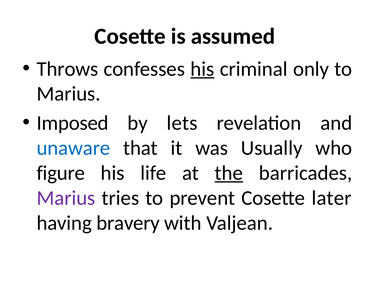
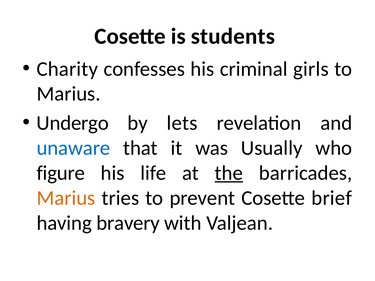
assumed: assumed -> students
Throws: Throws -> Charity
his at (202, 69) underline: present -> none
only: only -> girls
Imposed: Imposed -> Undergo
Marius at (66, 198) colour: purple -> orange
later: later -> brief
